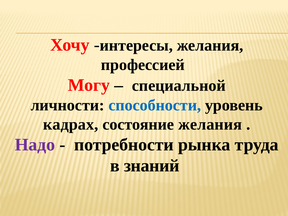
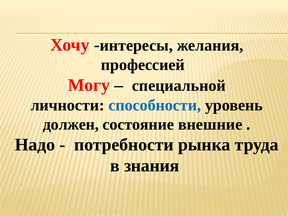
кадрах: кадрах -> должен
состояние желания: желания -> внешние
Надо colour: purple -> black
знаний: знаний -> знания
